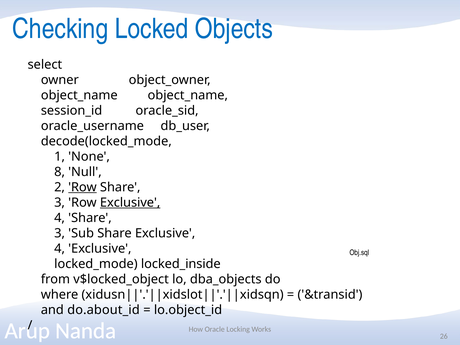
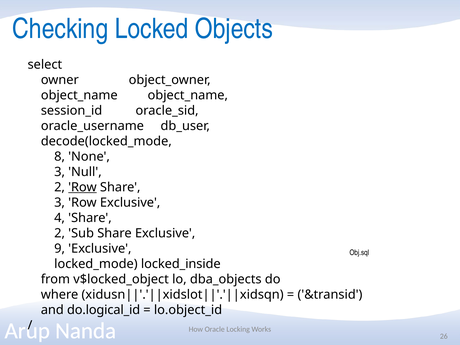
1: 1 -> 8
8 at (60, 172): 8 -> 3
Exclusive at (130, 203) underline: present -> none
3 at (60, 233): 3 -> 2
4 at (60, 249): 4 -> 9
do.about_id: do.about_id -> do.logical_id
